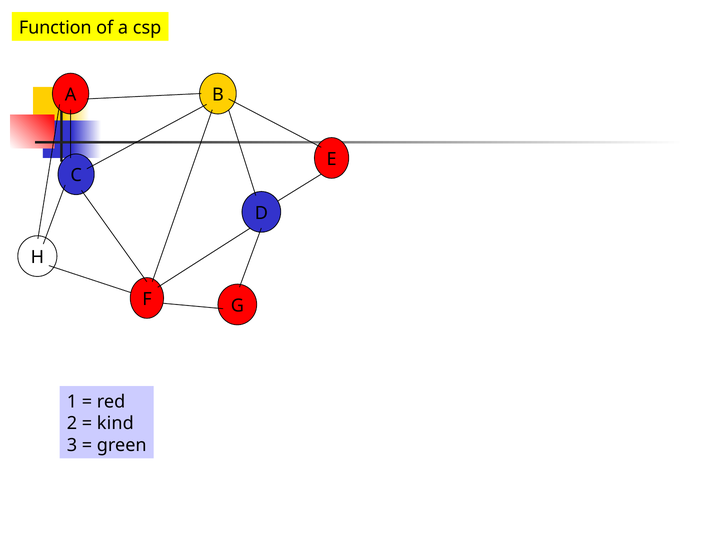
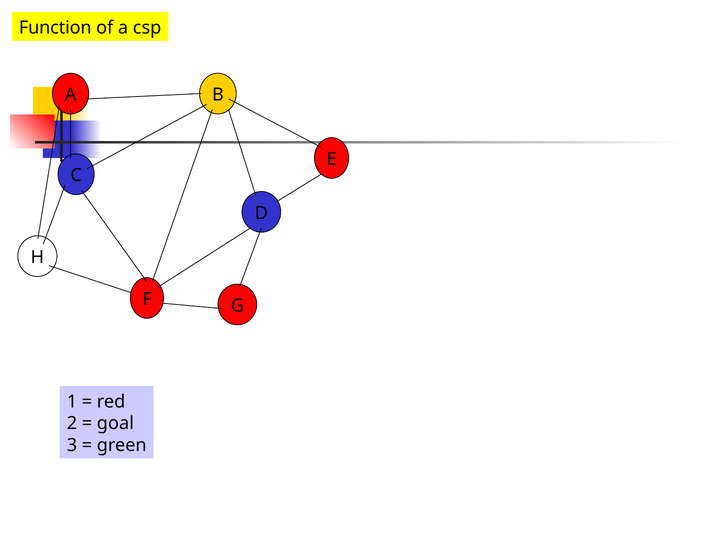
kind: kind -> goal
